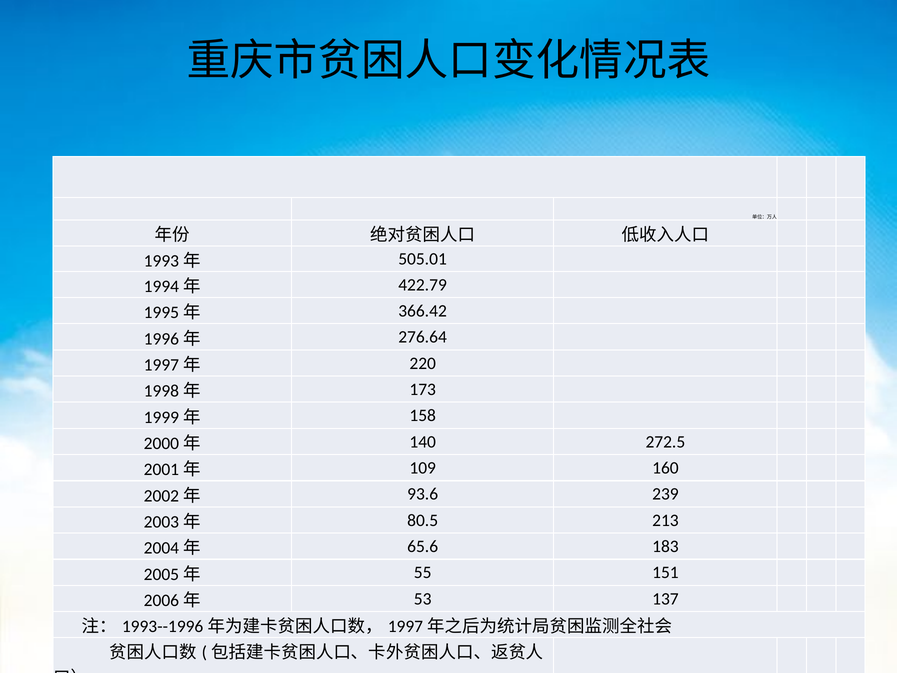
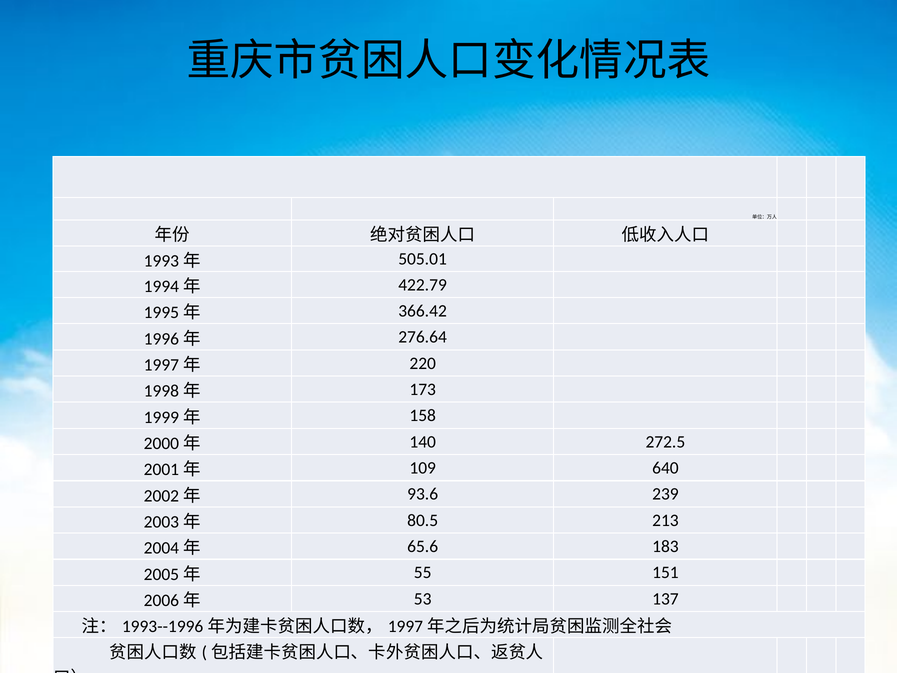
160: 160 -> 640
